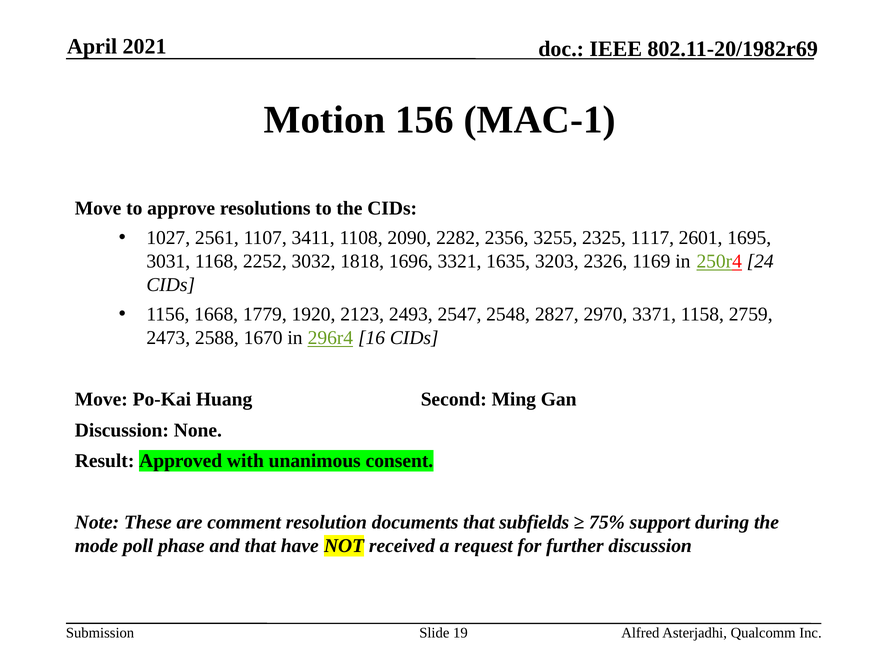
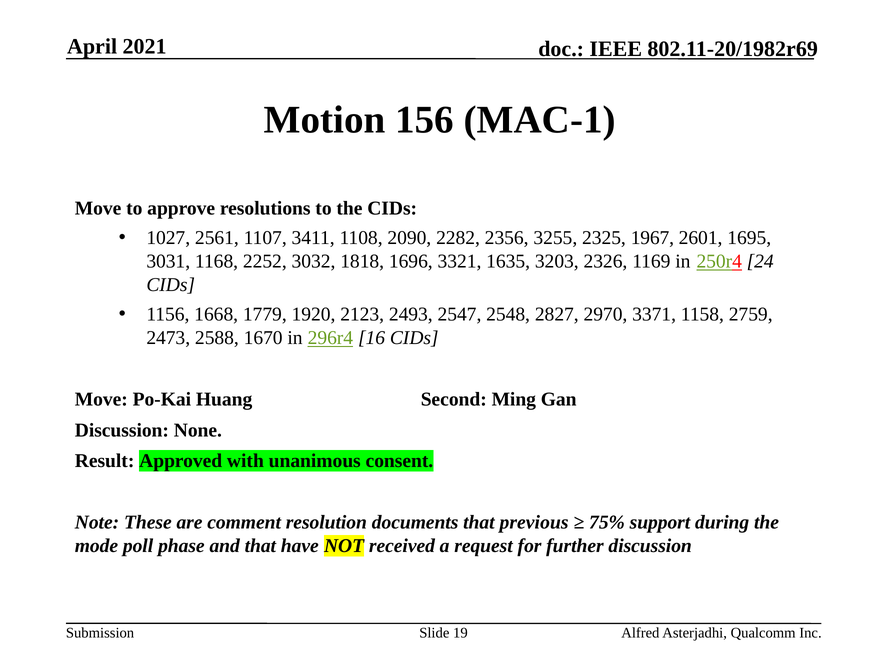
1117: 1117 -> 1967
subfields: subfields -> previous
